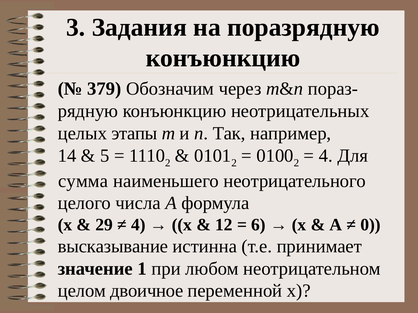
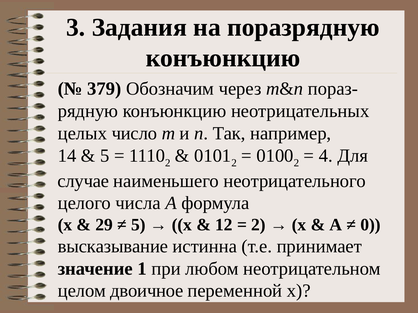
этапы: этапы -> число
сумма: сумма -> случае
4 at (138, 225): 4 -> 5
6 at (259, 225): 6 -> 2
